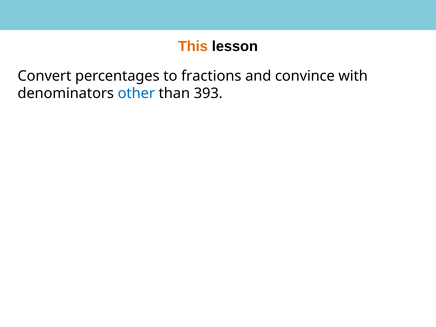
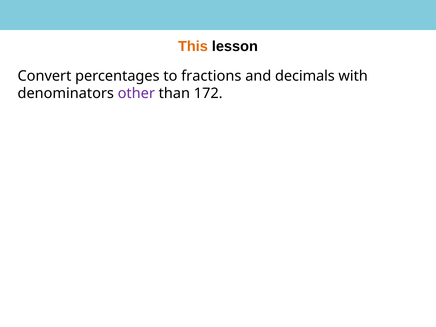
convince: convince -> decimals
other colour: blue -> purple
393: 393 -> 172
